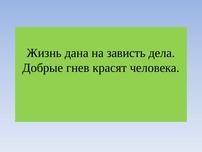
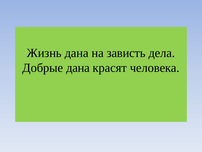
Добрые гнев: гнев -> дана
